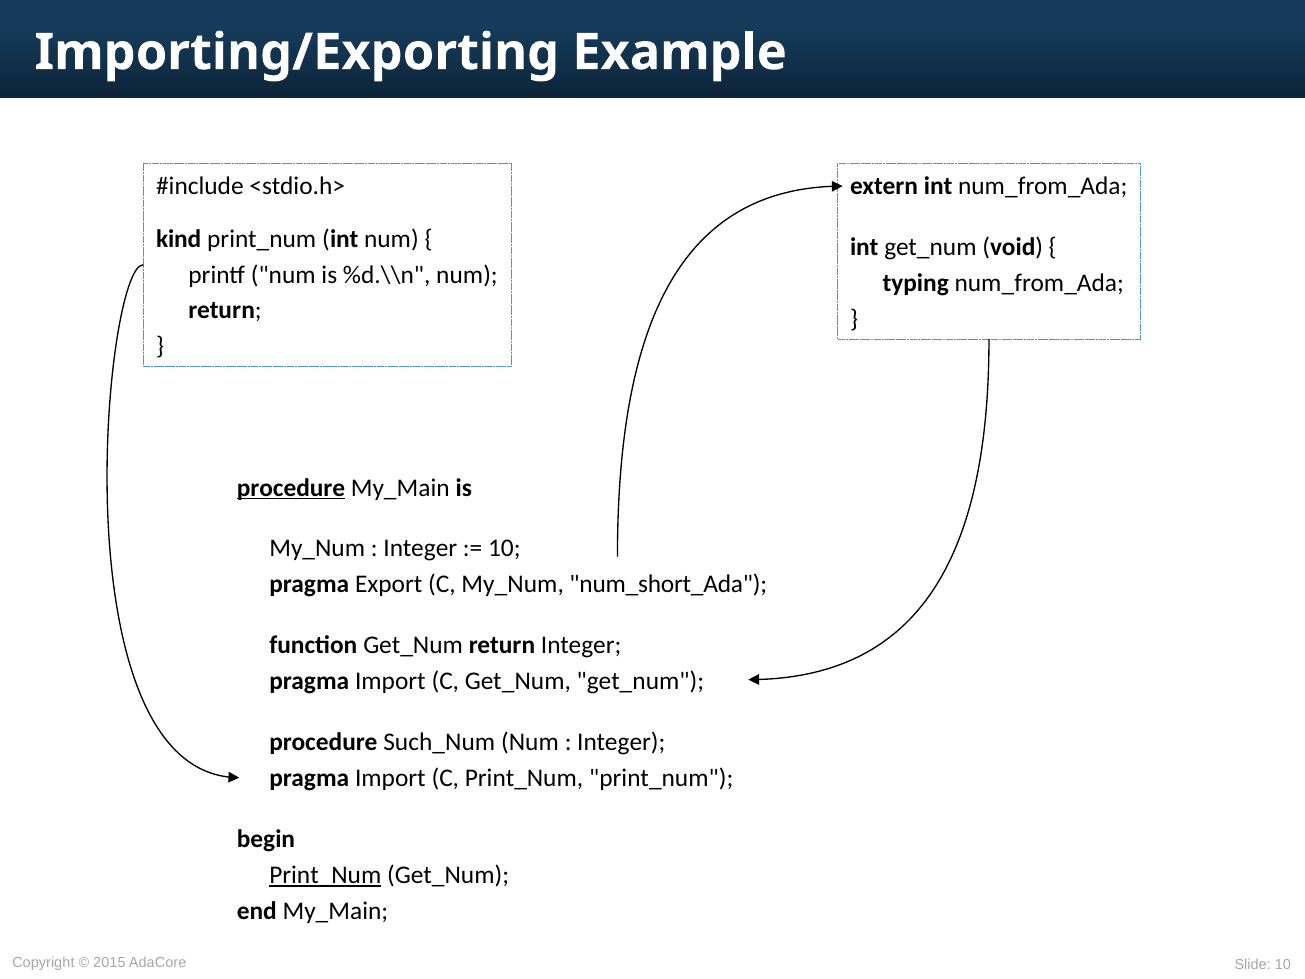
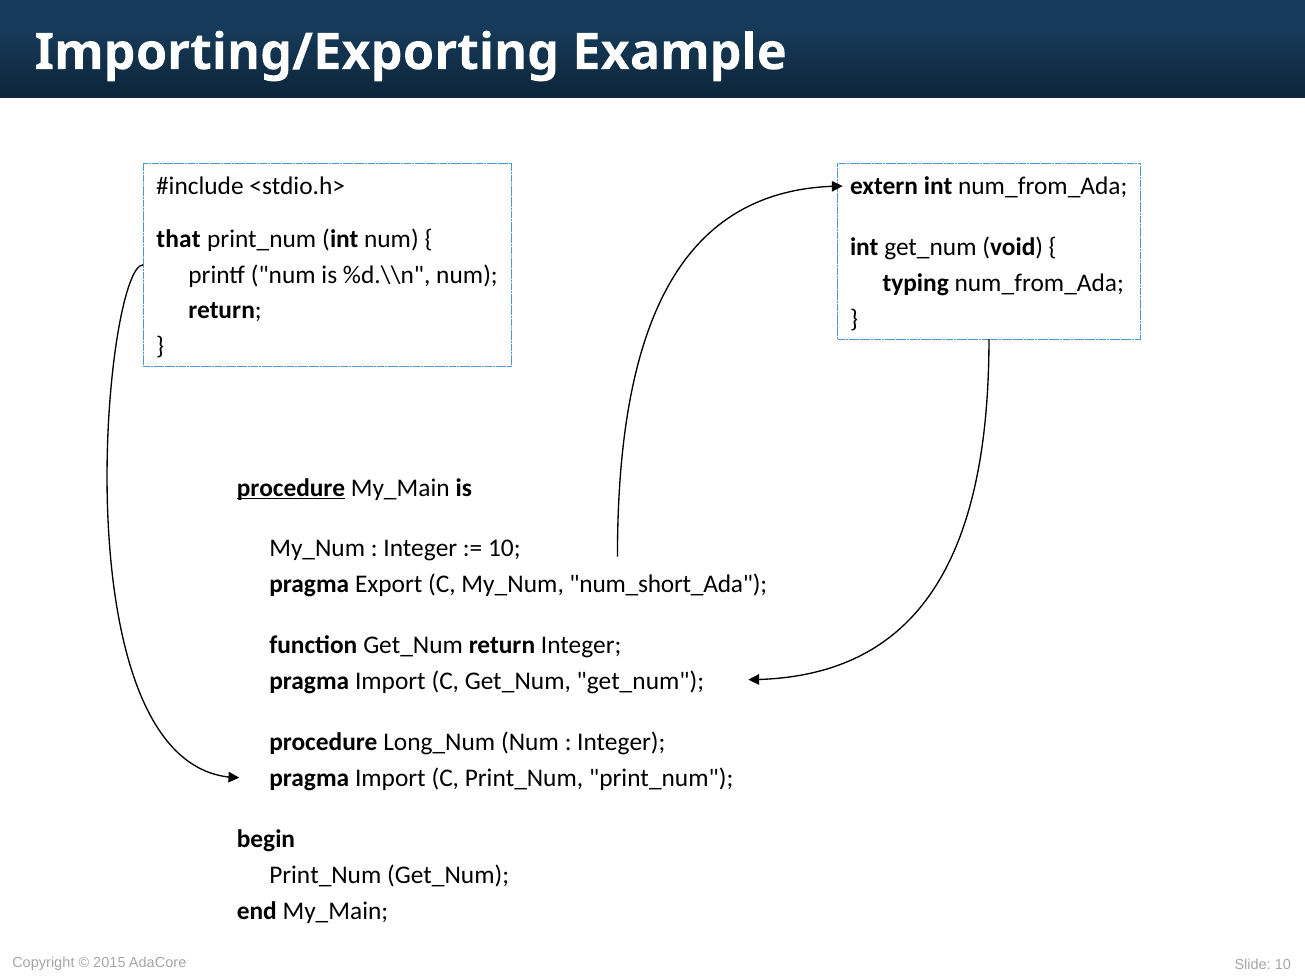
kind: kind -> that
Such_Num: Such_Num -> Long_Num
Print_Num at (325, 875) underline: present -> none
